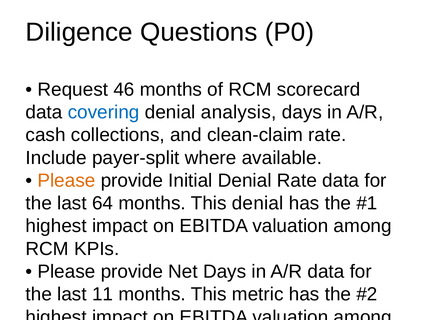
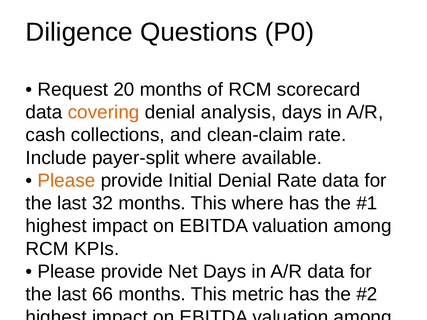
46: 46 -> 20
covering colour: blue -> orange
64: 64 -> 32
This denial: denial -> where
11: 11 -> 66
